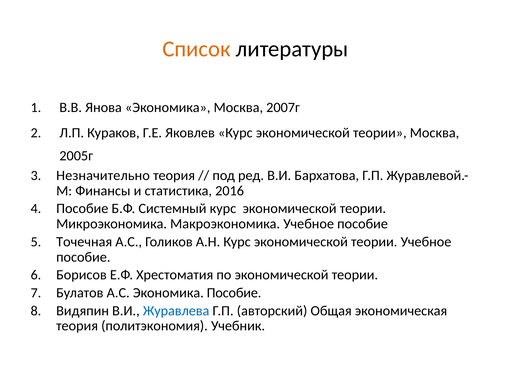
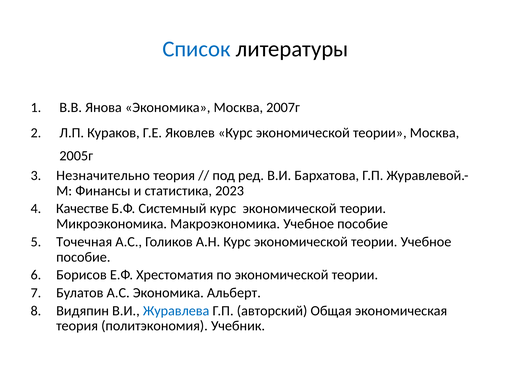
Список colour: orange -> blue
2016: 2016 -> 2023
Пособие at (82, 209): Пособие -> Качестве
Экономика Пособие: Пособие -> Альберт
